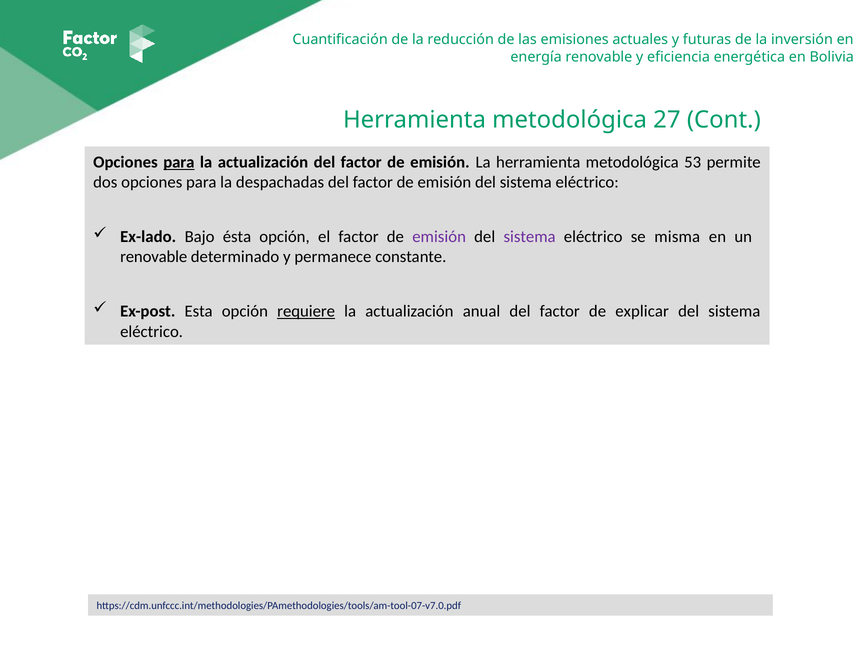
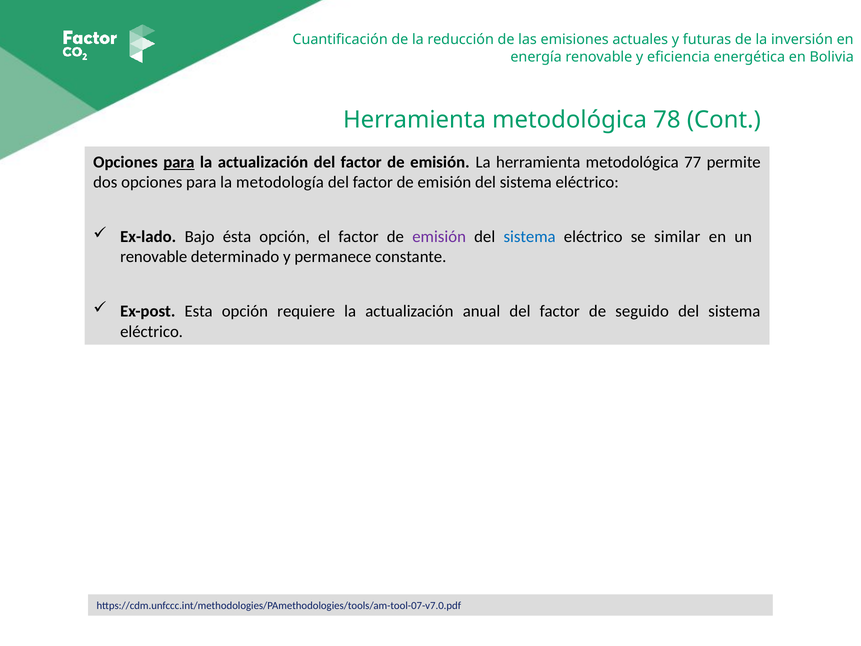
27: 27 -> 78
53: 53 -> 77
despachadas: despachadas -> metodología
sistema at (530, 237) colour: purple -> blue
misma: misma -> similar
requiere underline: present -> none
explicar: explicar -> seguido
